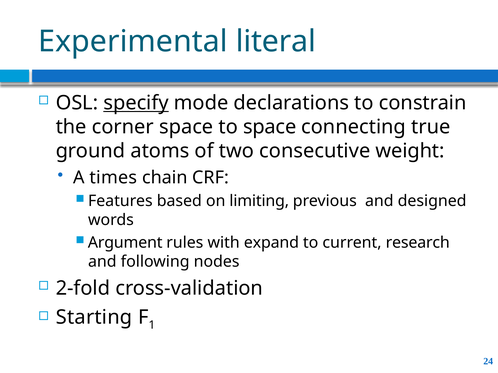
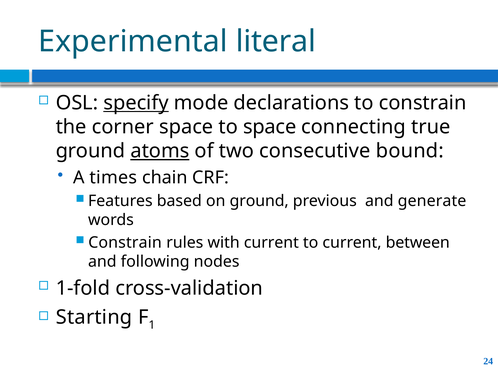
atoms underline: none -> present
weight: weight -> bound
on limiting: limiting -> ground
designed: designed -> generate
Argument at (125, 243): Argument -> Constrain
with expand: expand -> current
research: research -> between
2-fold: 2-fold -> 1-fold
